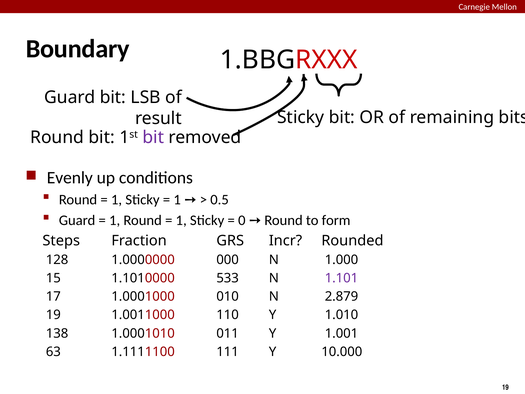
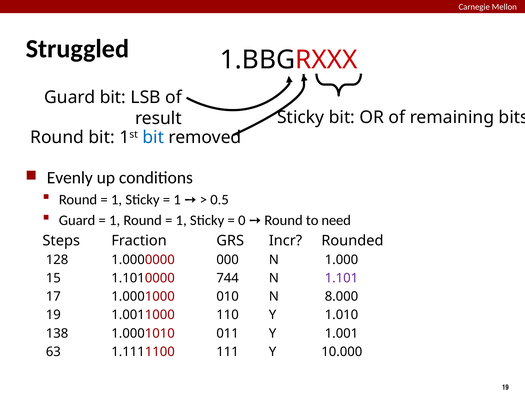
Boundary: Boundary -> Struggled
bit at (153, 137) colour: purple -> blue
form: form -> need
533: 533 -> 744
2.879: 2.879 -> 8.000
